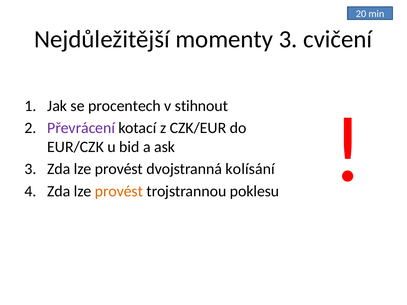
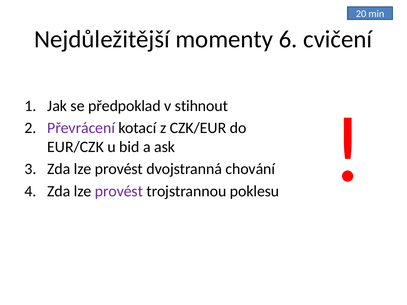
momenty 3: 3 -> 6
procentech: procentech -> předpoklad
kolísání: kolísání -> chování
provést at (119, 191) colour: orange -> purple
